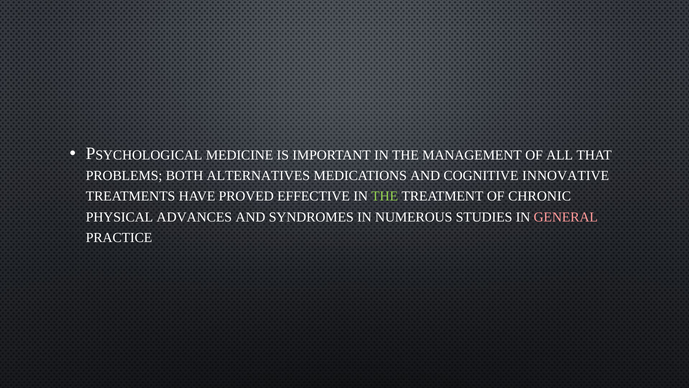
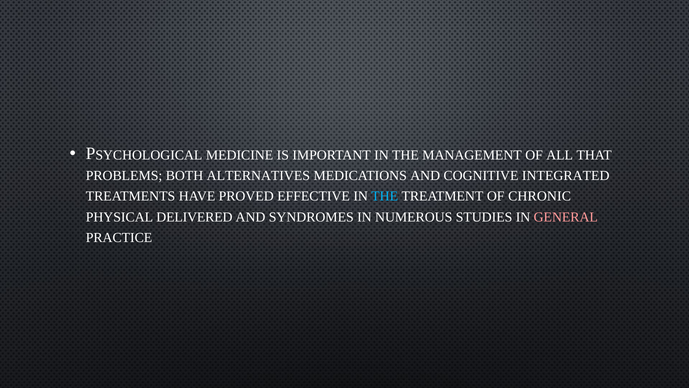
INNOVATIVE: INNOVATIVE -> INTEGRATED
THE at (385, 196) colour: light green -> light blue
ADVANCES: ADVANCES -> DELIVERED
